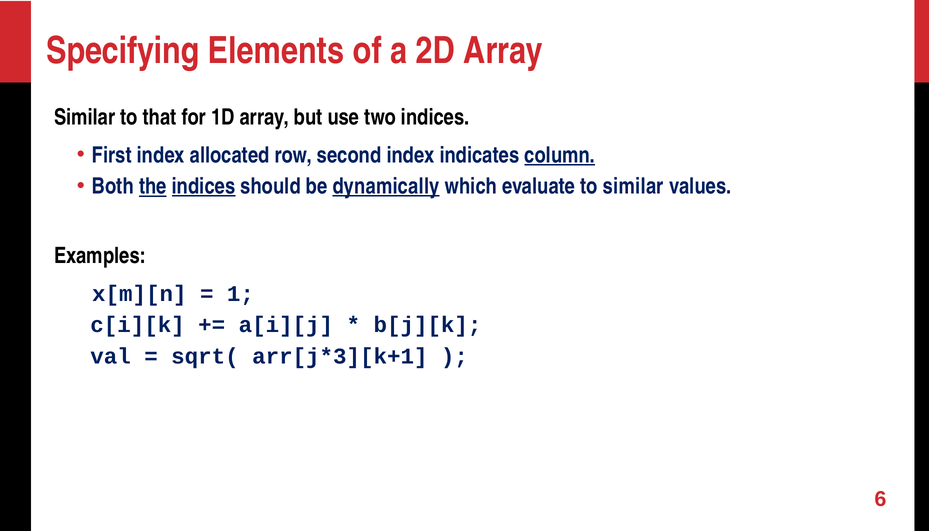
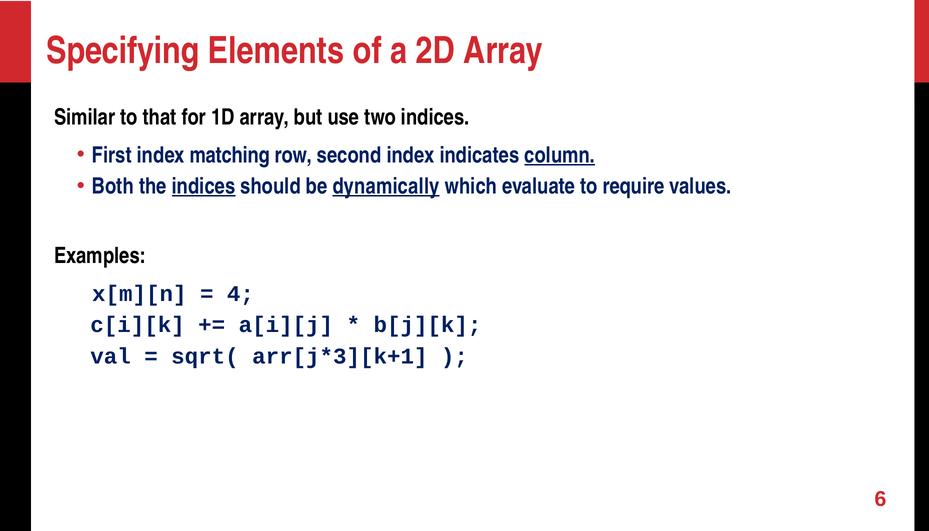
allocated: allocated -> matching
the underline: present -> none
to similar: similar -> require
1: 1 -> 4
